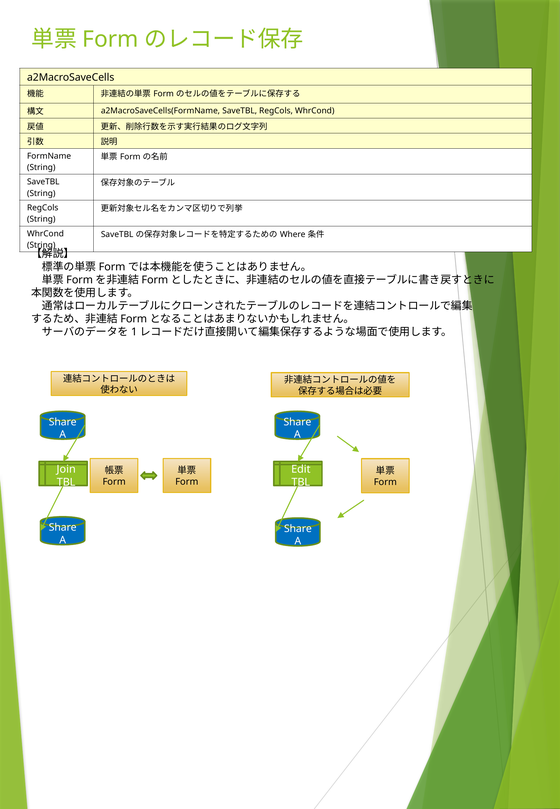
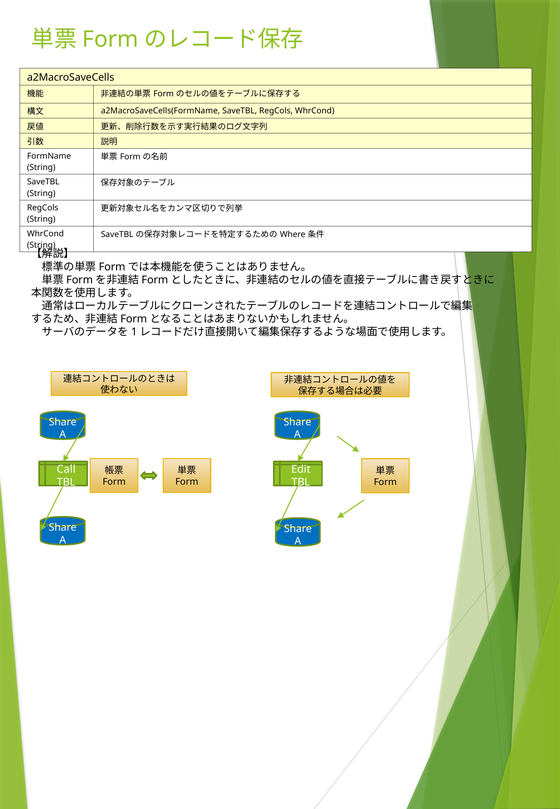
Join: Join -> Call
